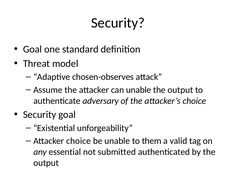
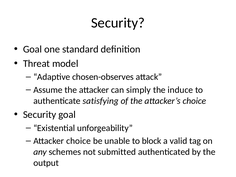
can unable: unable -> simply
output at (180, 90): output -> induce
adversary: adversary -> satisfying
them: them -> block
essential: essential -> schemes
